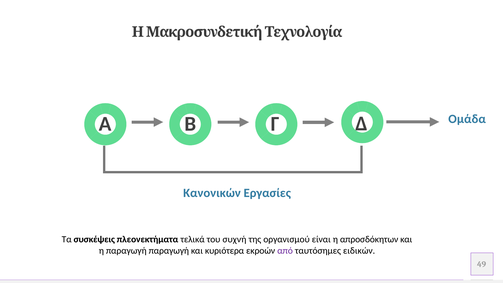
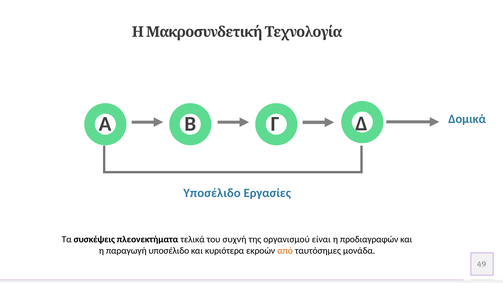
Ομάδα: Ομάδα -> Δομικά
Κανονικών at (212, 193): Κανονικών -> Υποσέλιδο
απροσδόκητων: απροσδόκητων -> προδιαγραφών
παραγωγή παραγωγή: παραγωγή -> υποσέλιδο
από colour: purple -> orange
ειδικών: ειδικών -> μονάδα
